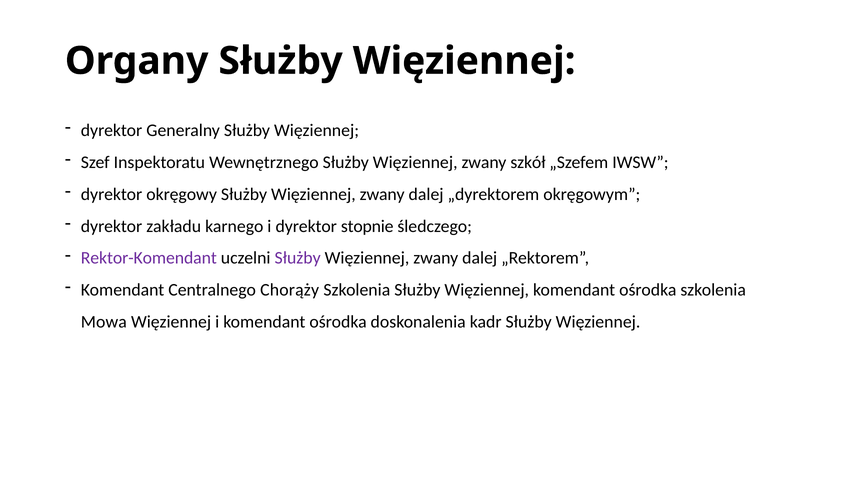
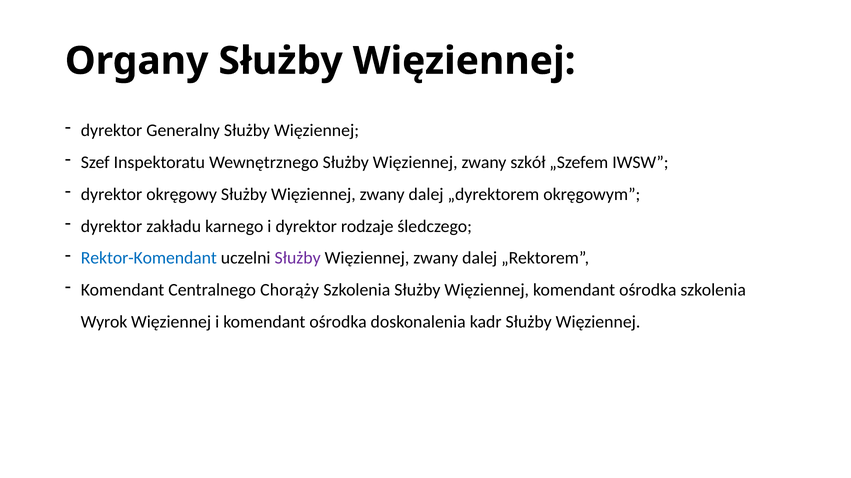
stopnie: stopnie -> rodzaje
Rektor-Komendant colour: purple -> blue
Mowa: Mowa -> Wyrok
